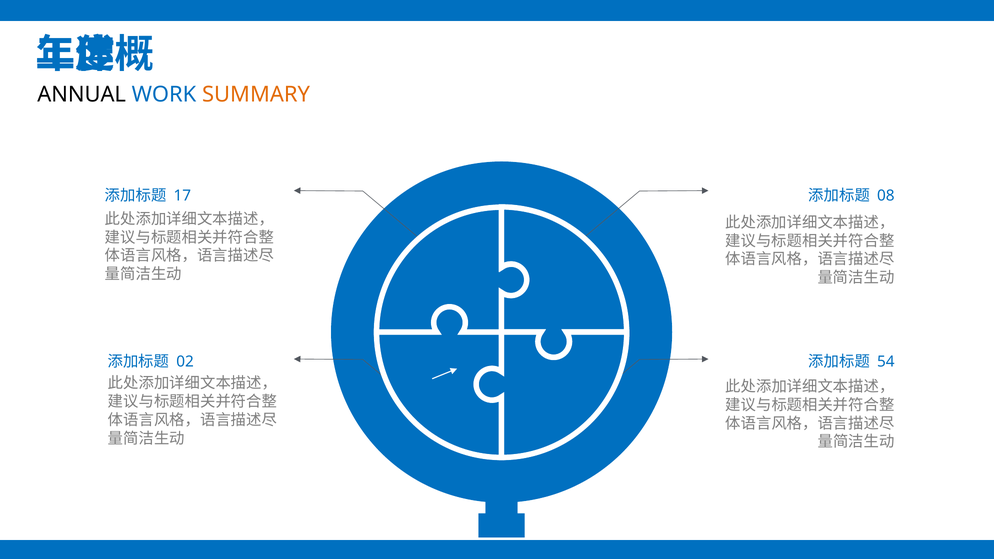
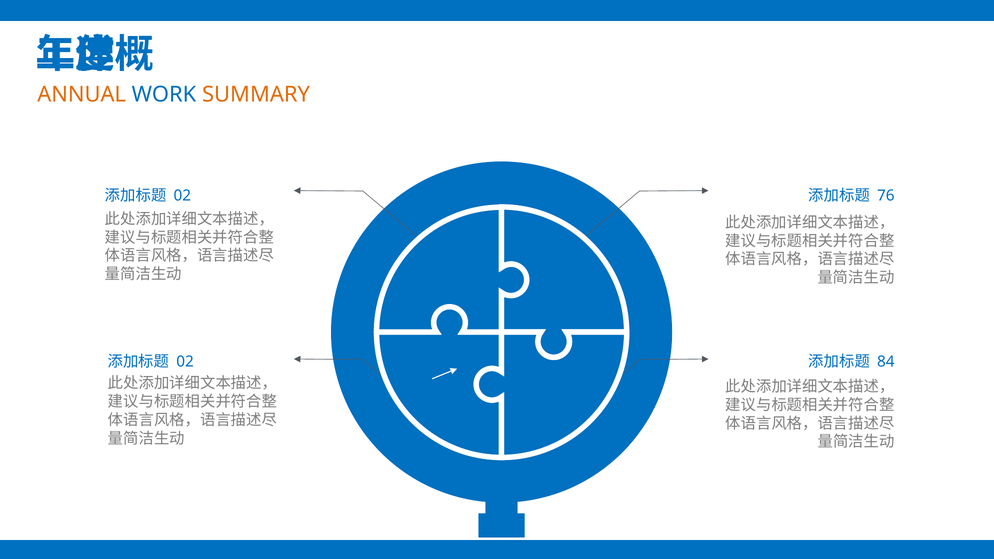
ANNUAL colour: black -> orange
17 at (182, 196): 17 -> 02
08: 08 -> 76
54: 54 -> 84
